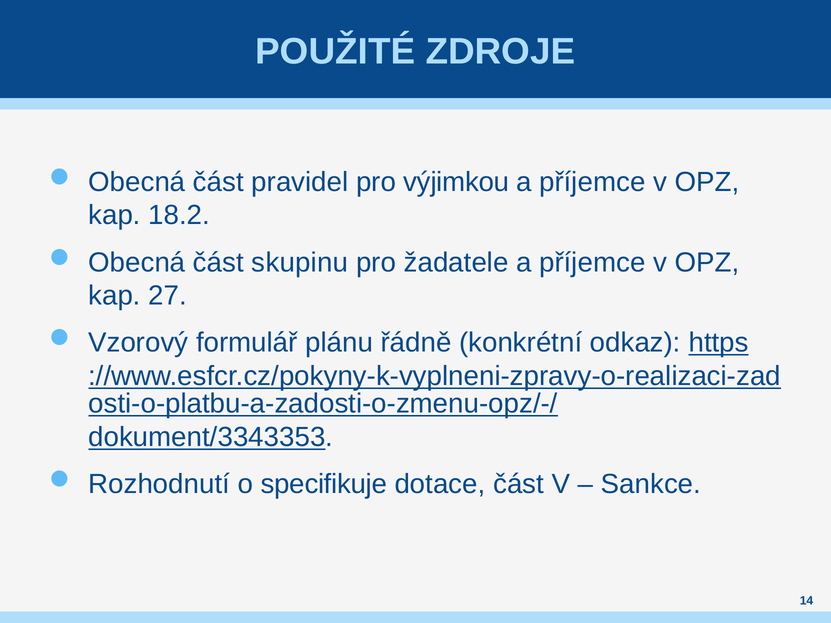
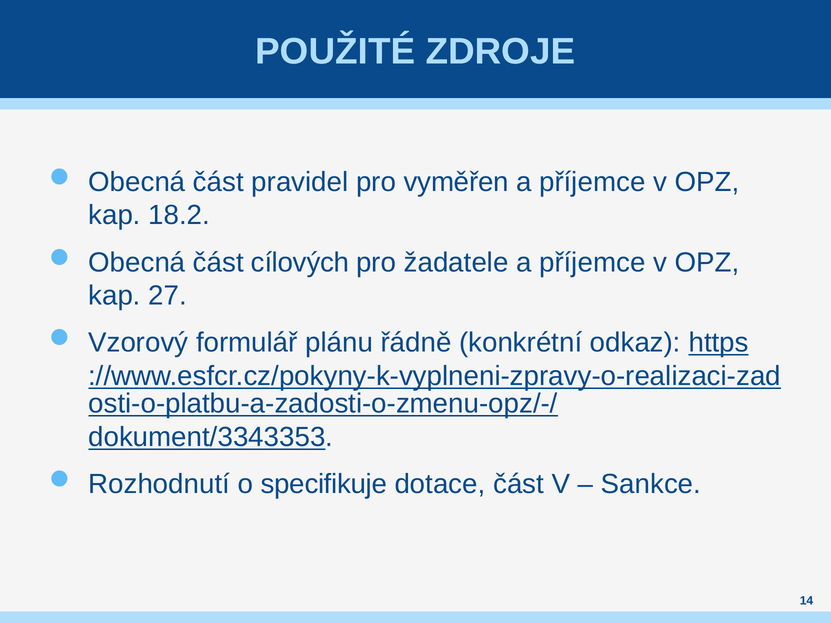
výjimkou: výjimkou -> vyměřen
skupinu: skupinu -> cílových
